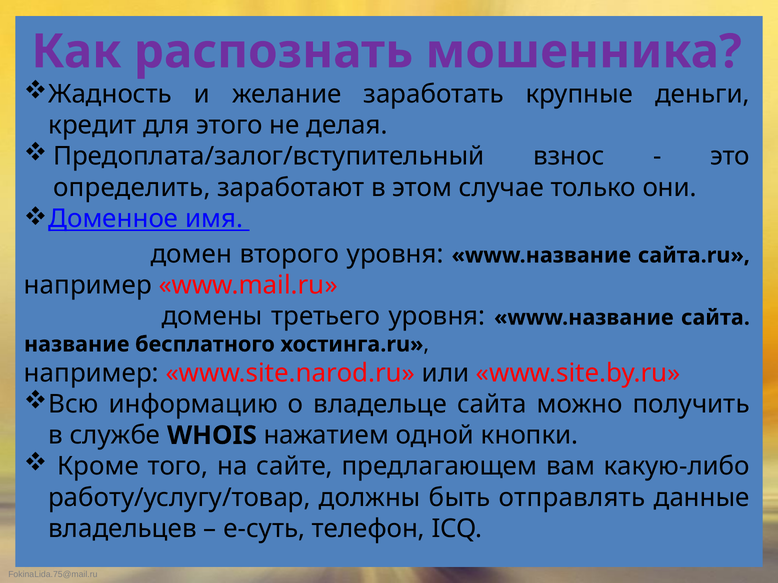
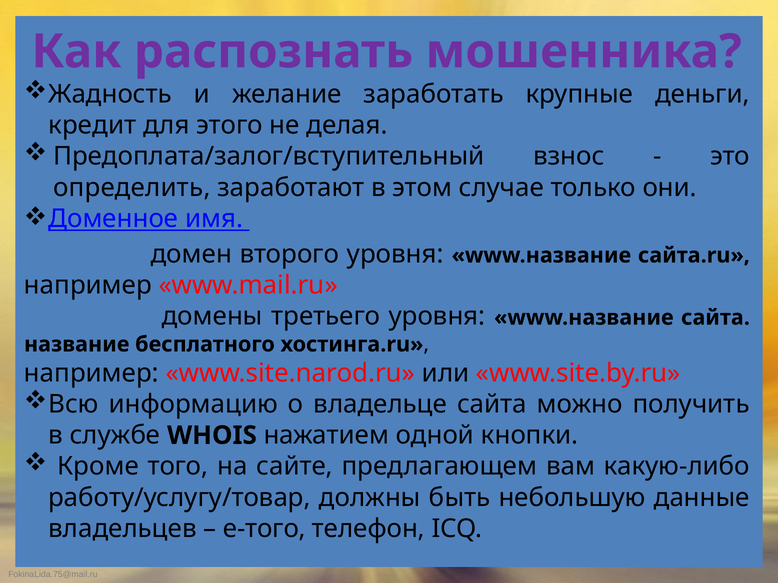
отправлять: отправлять -> небольшую
e-суть: e-суть -> e-того
